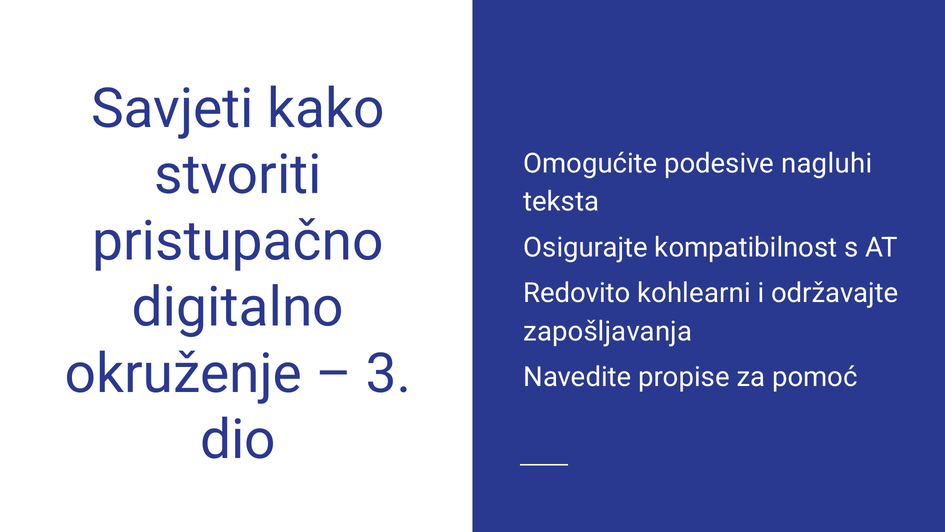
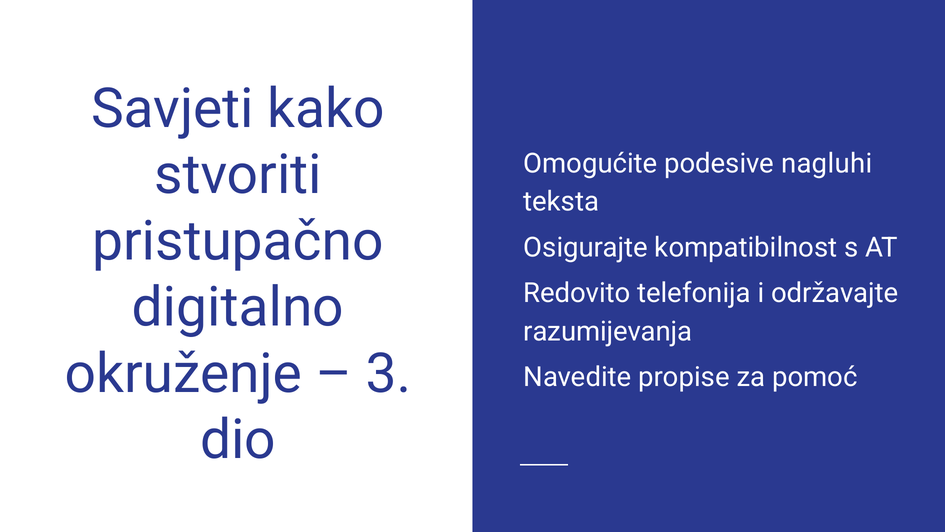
kohlearni: kohlearni -> telefonija
zapošljavanja: zapošljavanja -> razumijevanja
